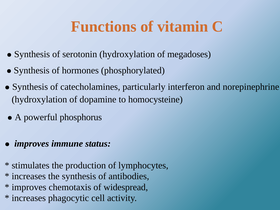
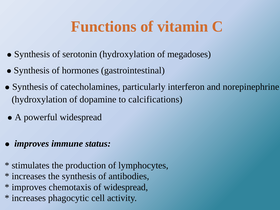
phosphorylated: phosphorylated -> gastrointestinal
homocysteine: homocysteine -> calcifications
powerful phosphorus: phosphorus -> widespread
